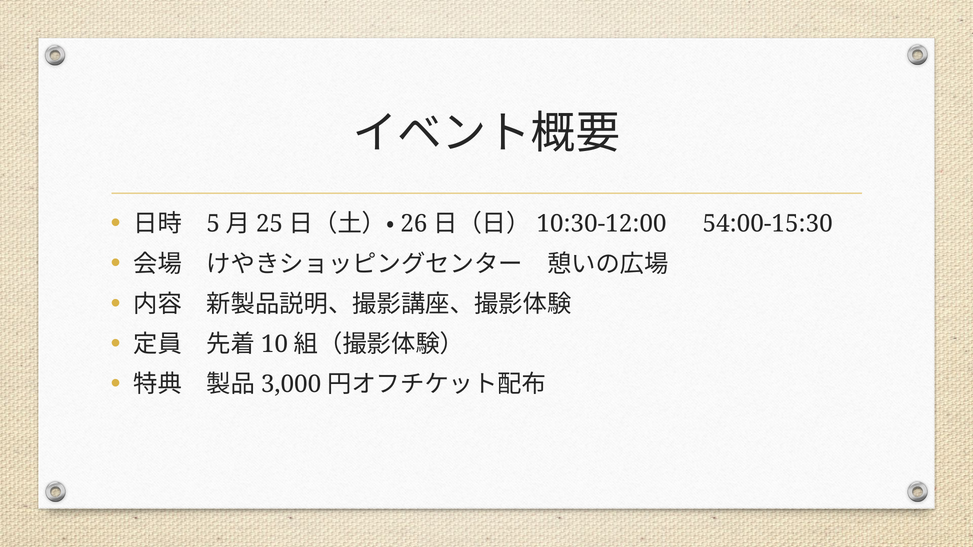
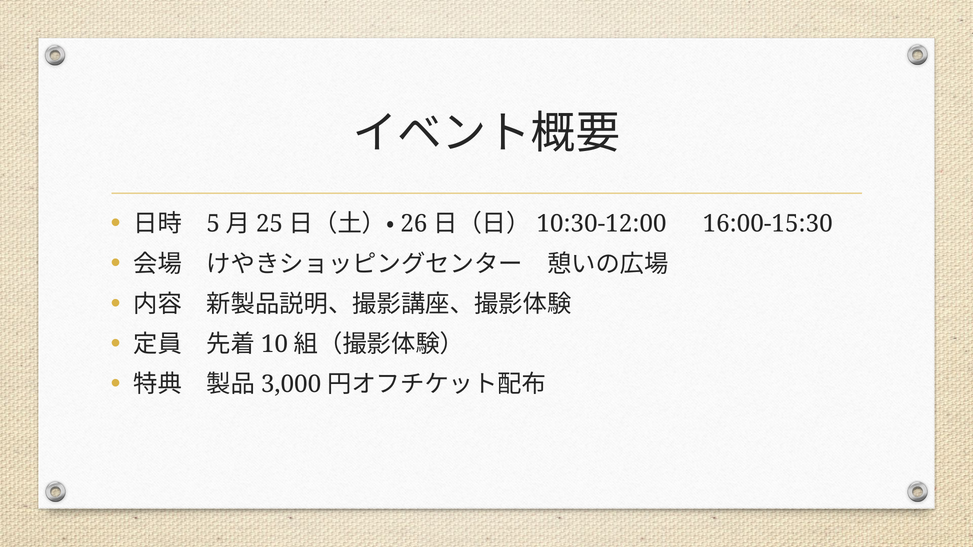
54:00-15:30: 54:00-15:30 -> 16:00-15:30
